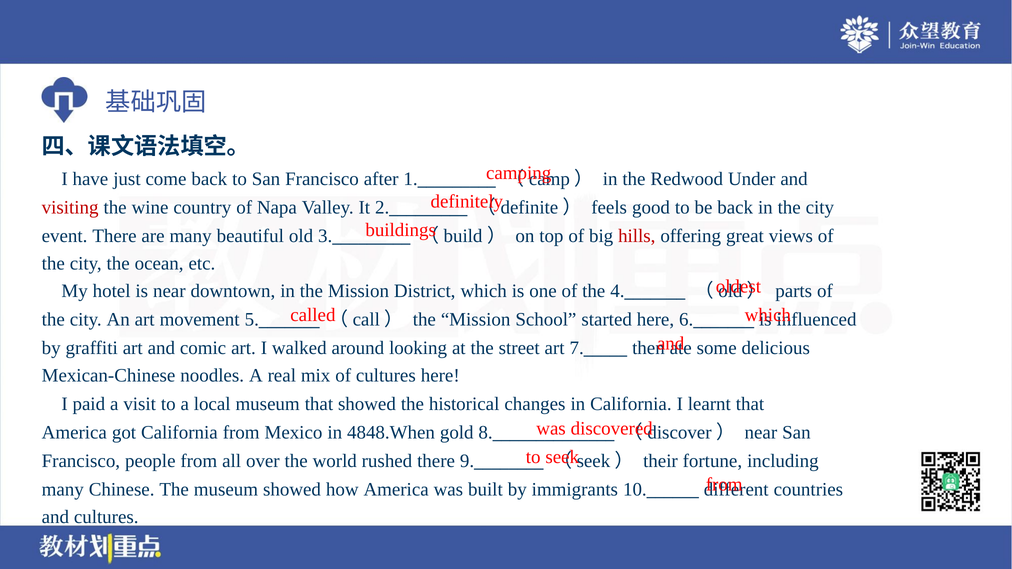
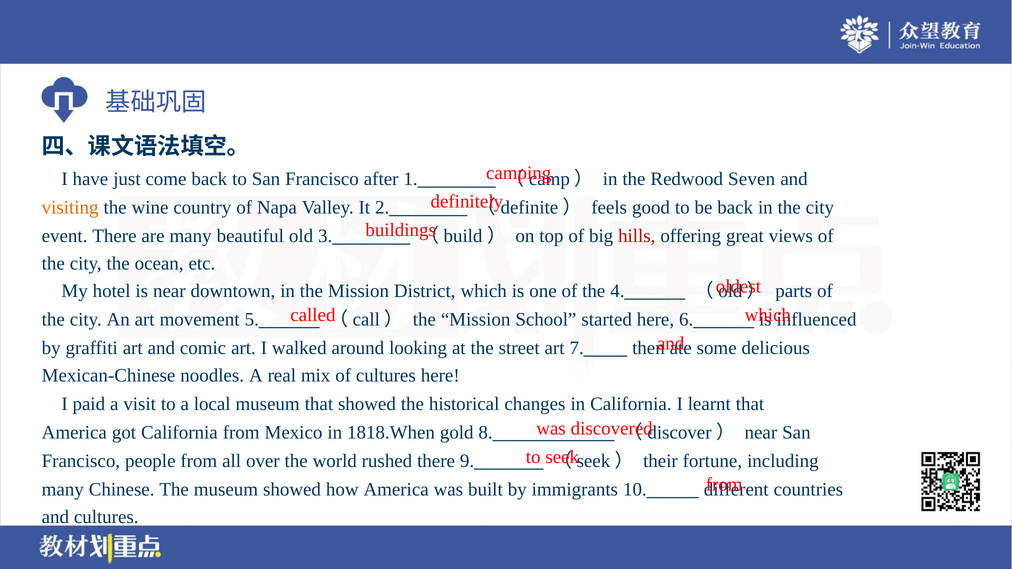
Under: Under -> Seven
visiting colour: red -> orange
4848.When: 4848.When -> 1818.When
